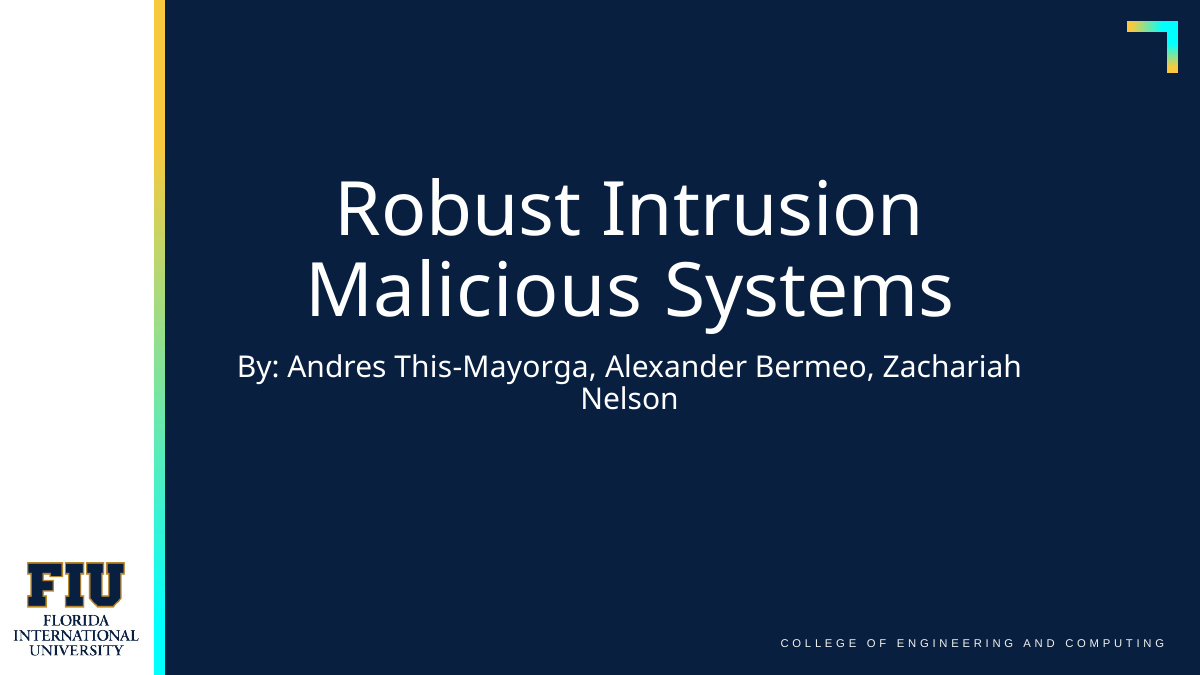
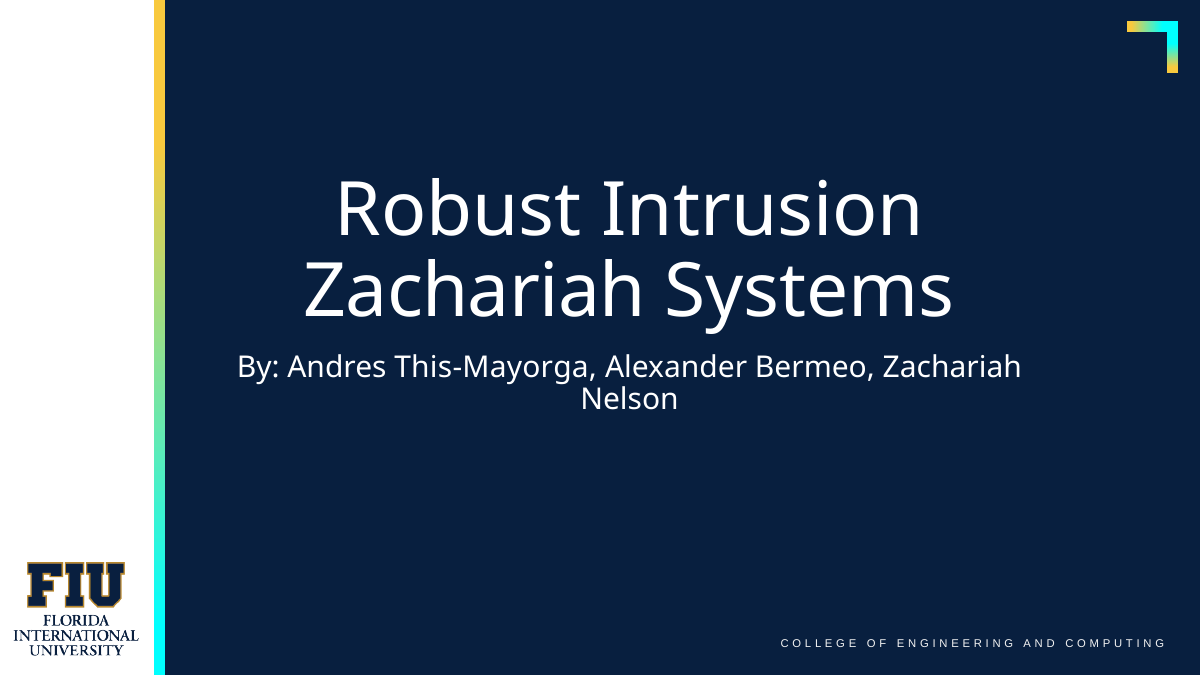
Malicious at (474, 292): Malicious -> Zachariah
